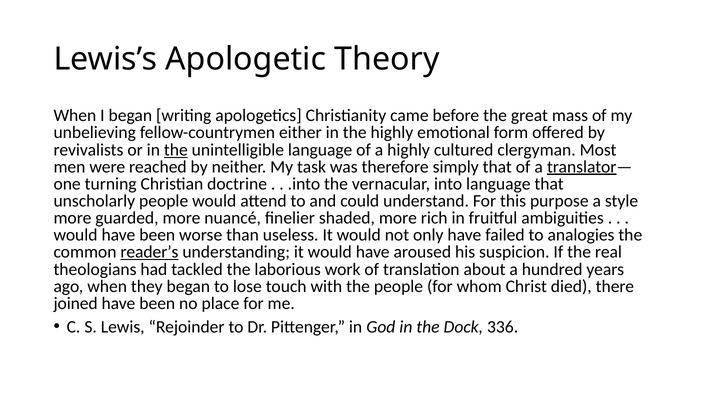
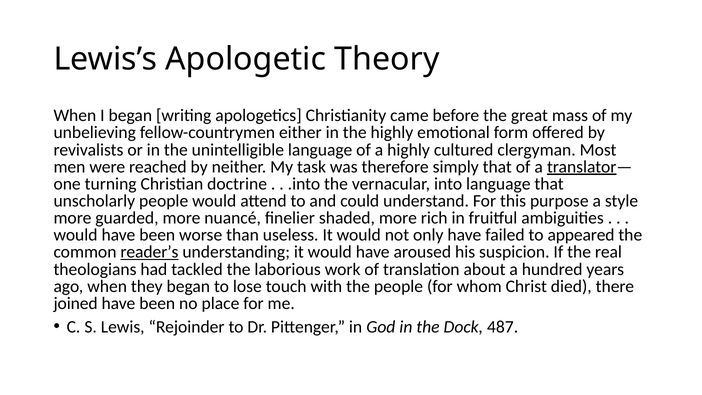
the at (176, 150) underline: present -> none
analogies: analogies -> appeared
336: 336 -> 487
